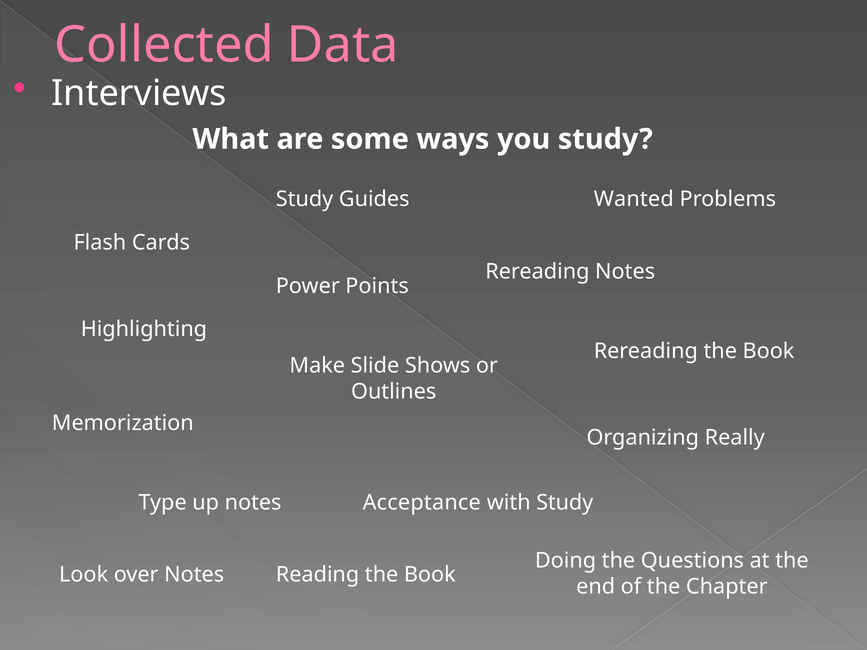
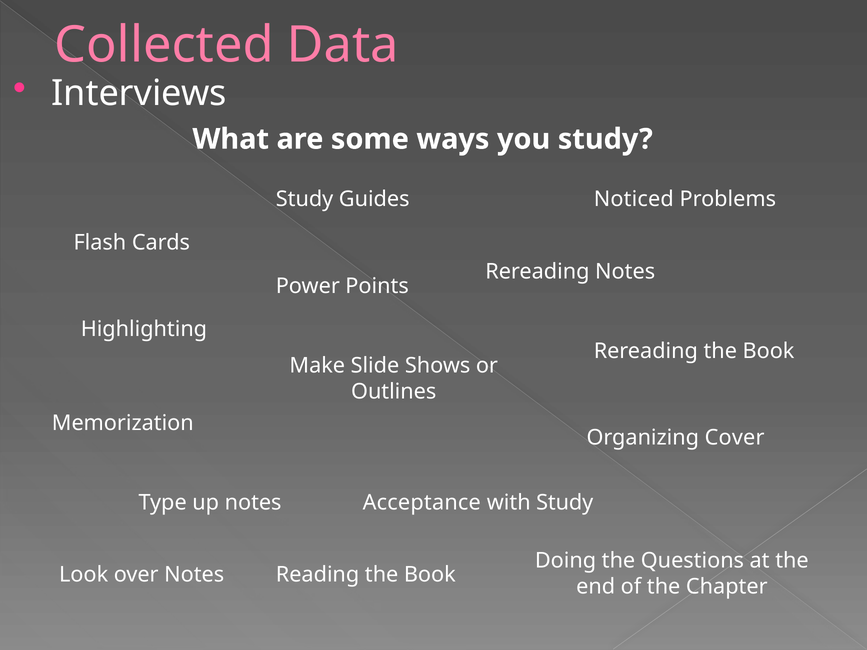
Wanted: Wanted -> Noticed
Really: Really -> Cover
